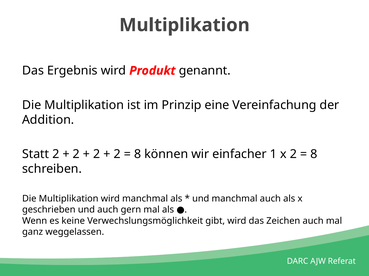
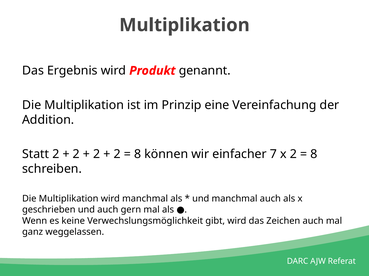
1: 1 -> 7
